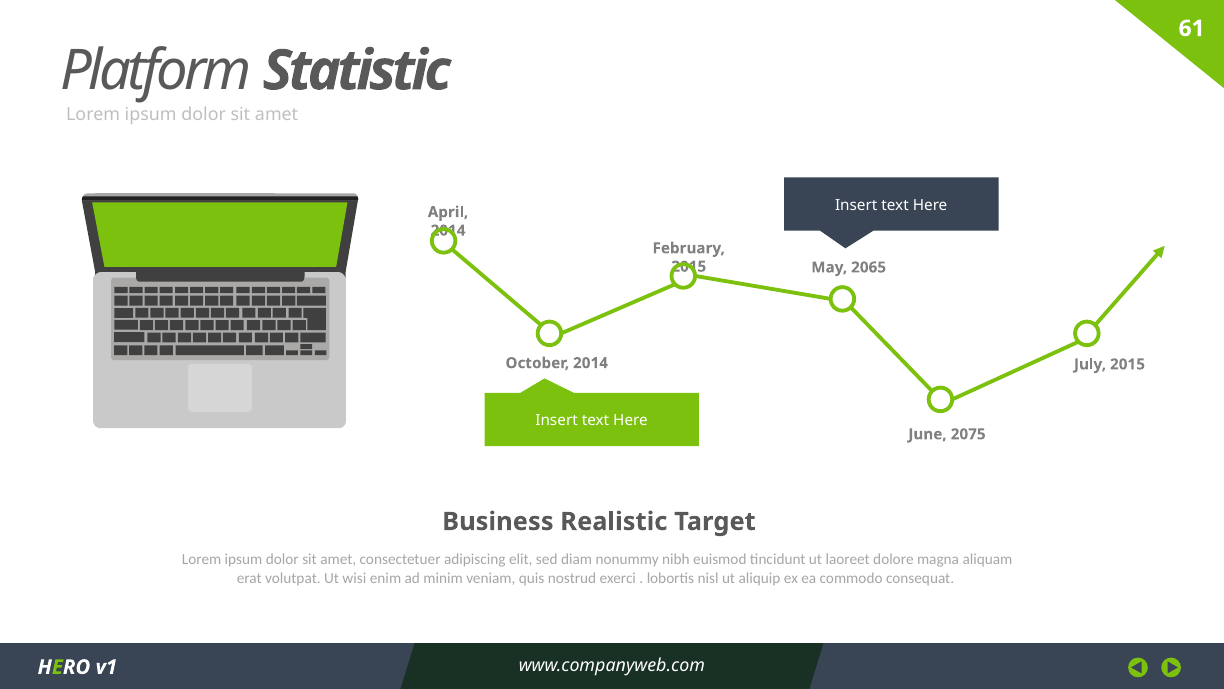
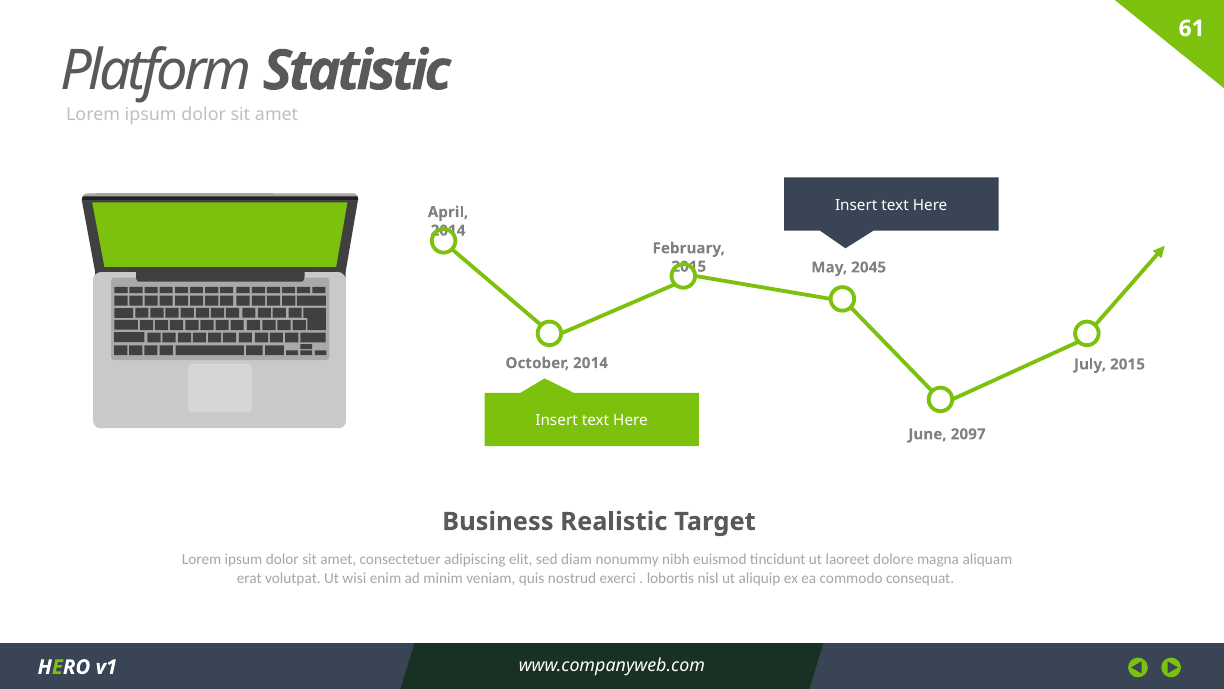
2065: 2065 -> 2045
2075: 2075 -> 2097
